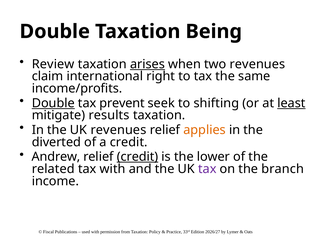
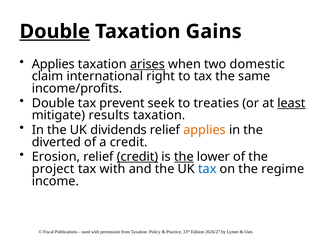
Double at (55, 32) underline: none -> present
Being: Being -> Gains
Review at (53, 64): Review -> Applies
two revenues: revenues -> domestic
Double at (53, 103) underline: present -> none
shifting: shifting -> treaties
UK revenues: revenues -> dividends
Andrew: Andrew -> Erosion
the at (184, 157) underline: none -> present
related: related -> project
tax at (207, 169) colour: purple -> blue
branch: branch -> regime
